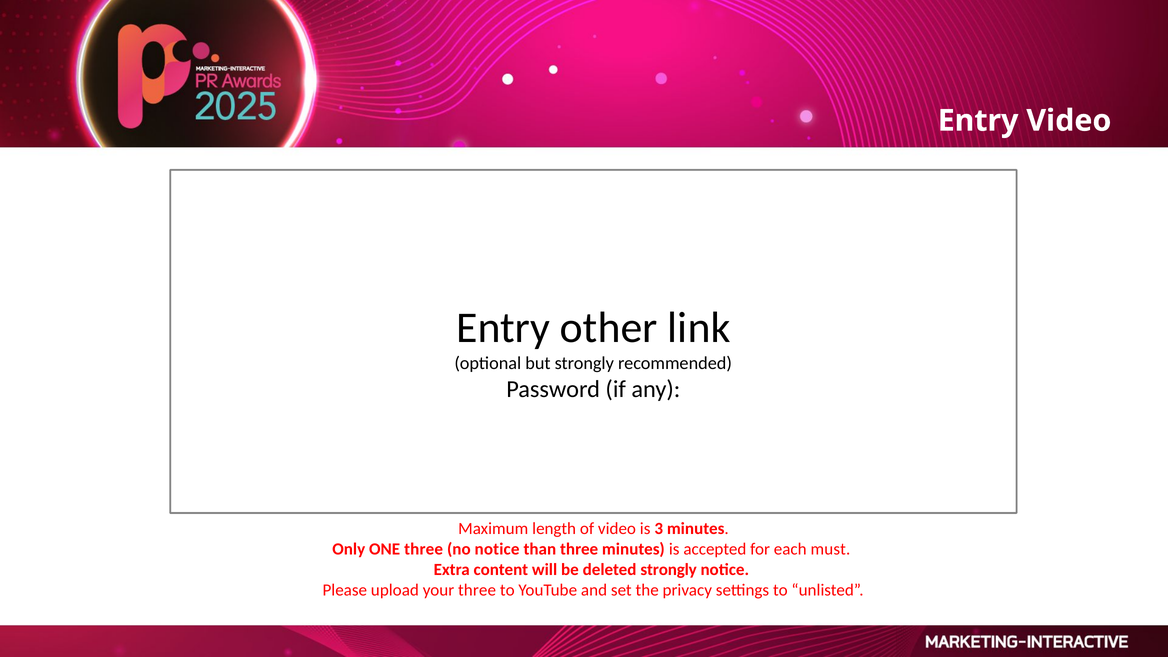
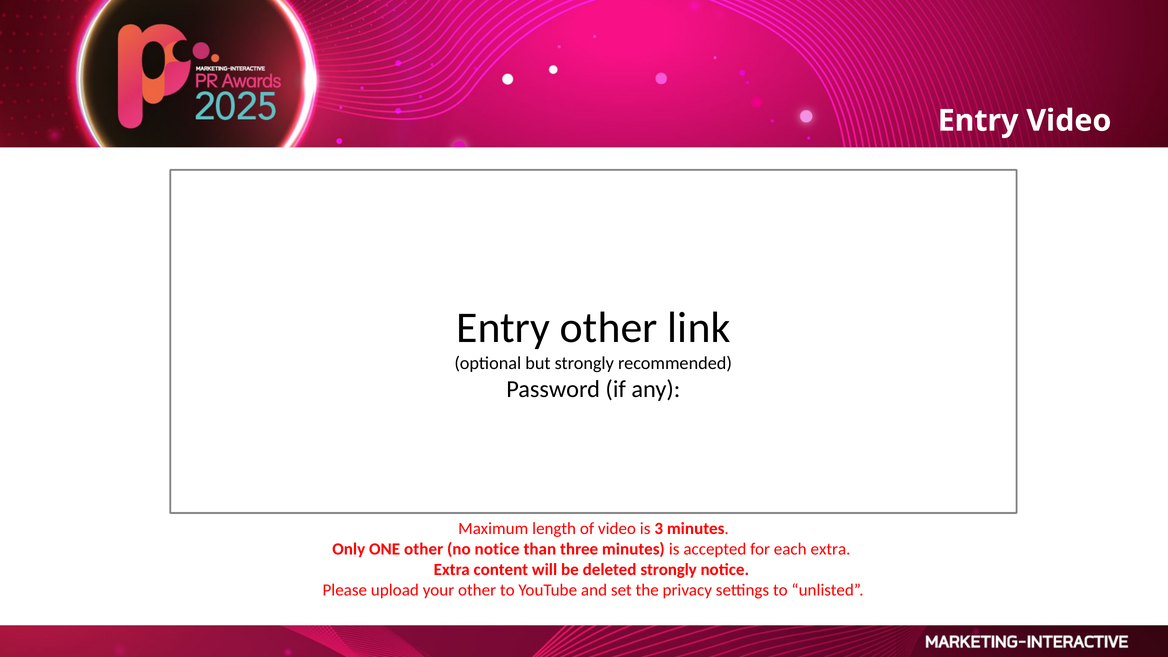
ONE three: three -> other
each must: must -> extra
your three: three -> other
